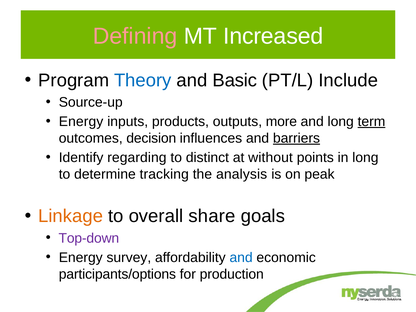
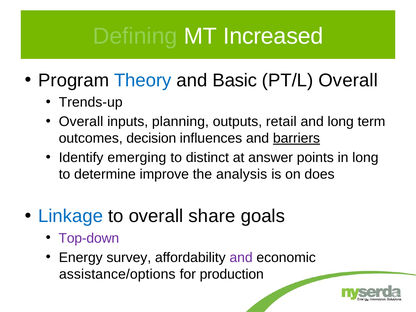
Defining colour: pink -> light green
PT/L Include: Include -> Overall
Source-up: Source-up -> Trends-up
Energy at (81, 122): Energy -> Overall
products: products -> planning
more: more -> retail
term underline: present -> none
regarding: regarding -> emerging
without: without -> answer
tracking: tracking -> improve
peak: peak -> does
Linkage colour: orange -> blue
and at (241, 258) colour: blue -> purple
participants/options: participants/options -> assistance/options
